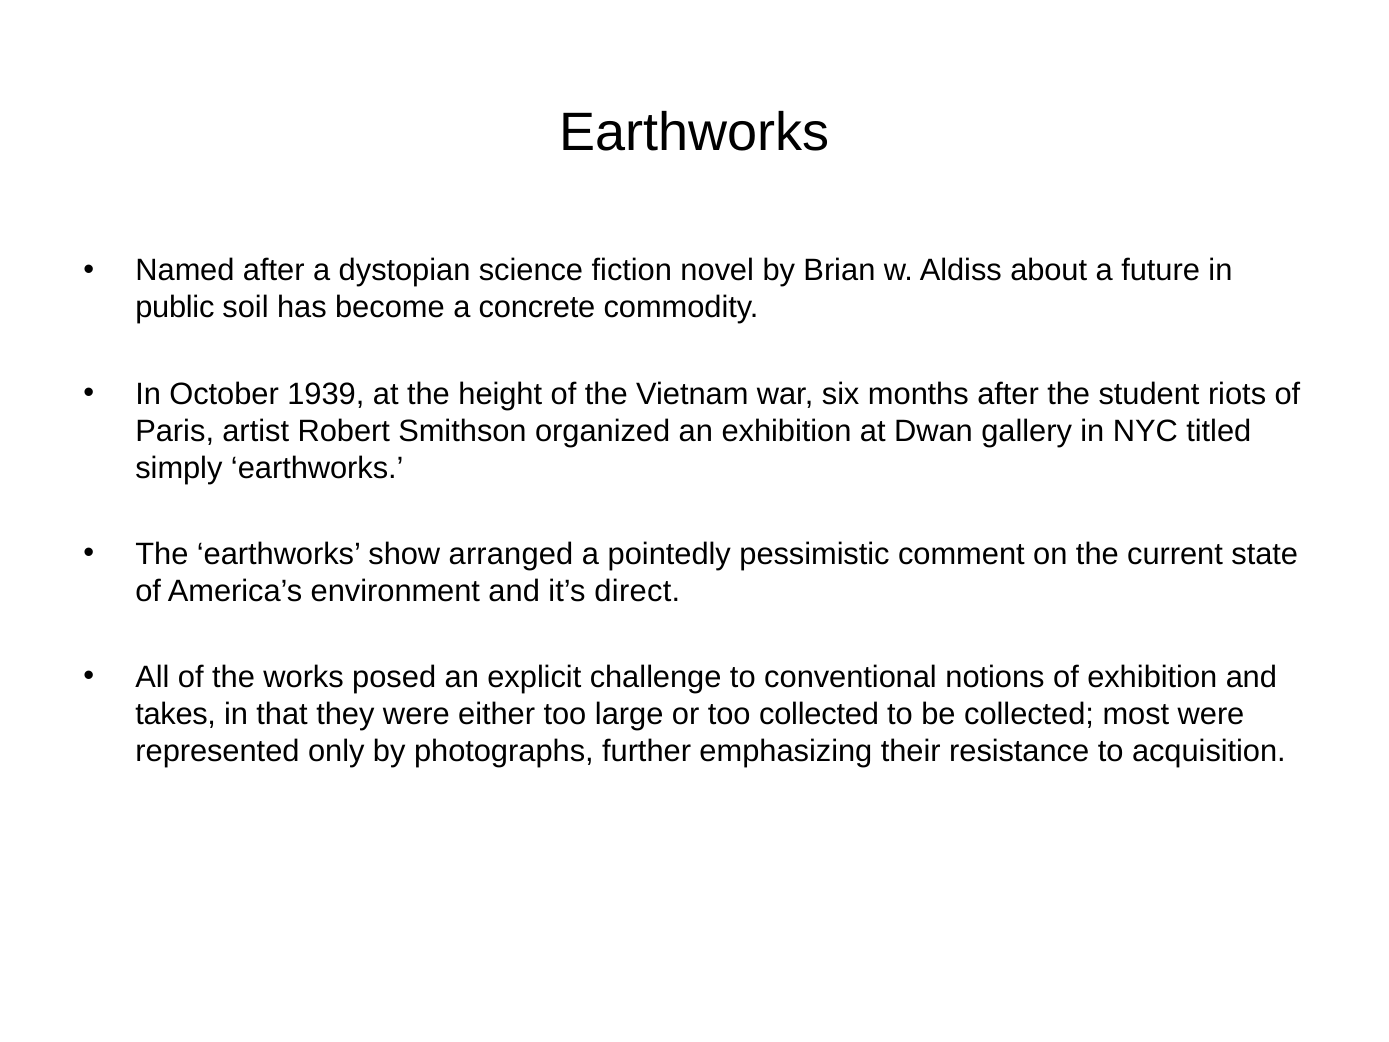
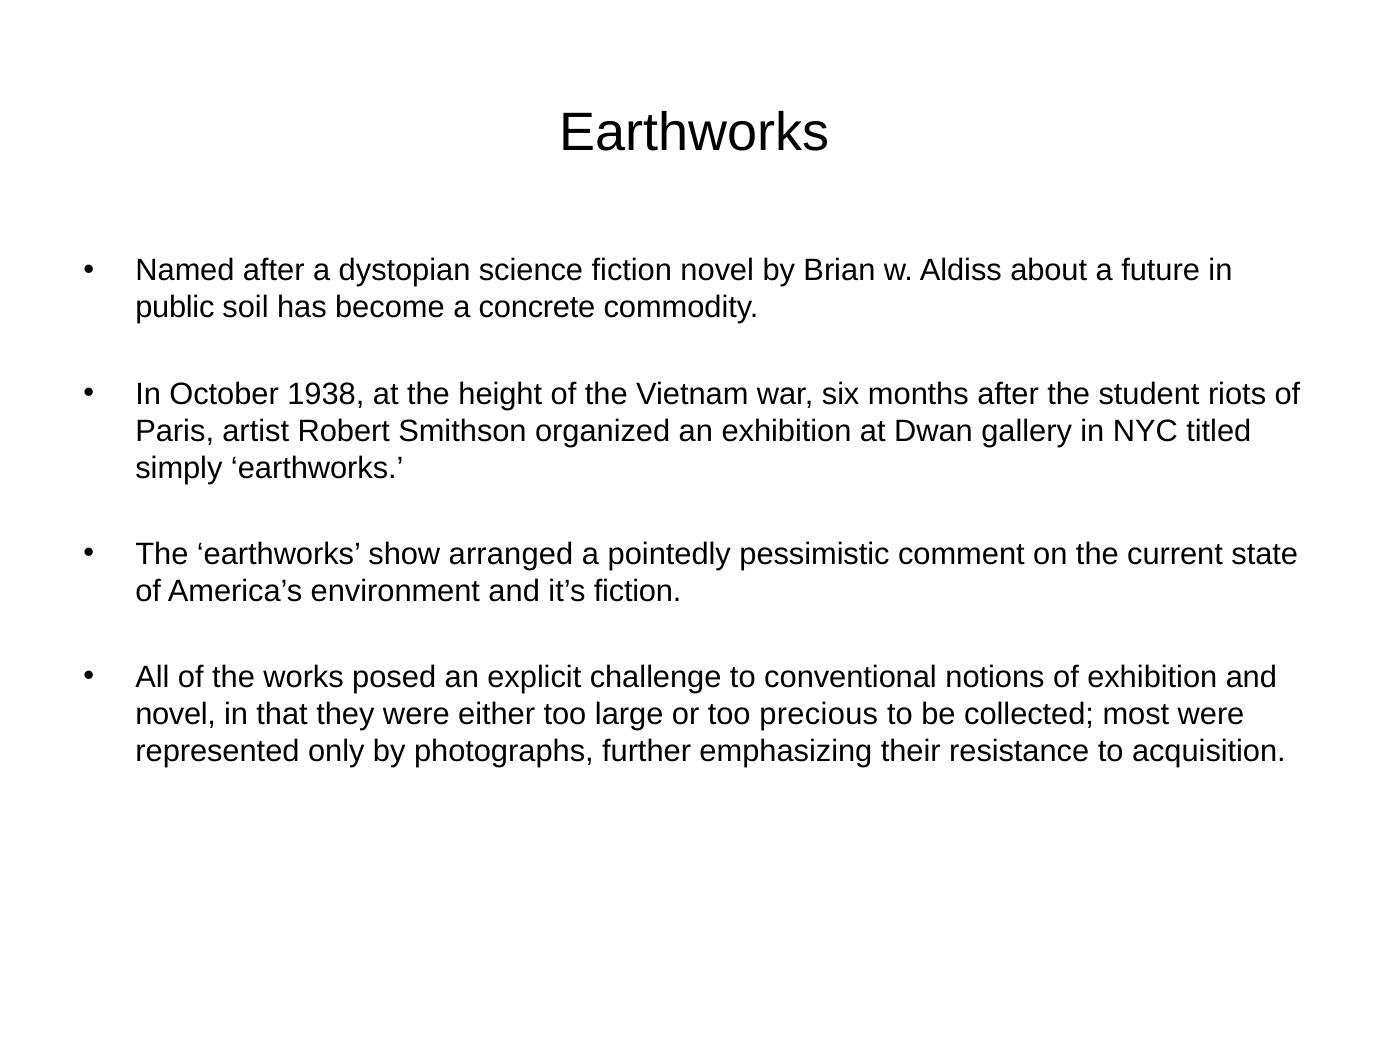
1939: 1939 -> 1938
it’s direct: direct -> fiction
takes at (176, 714): takes -> novel
too collected: collected -> precious
